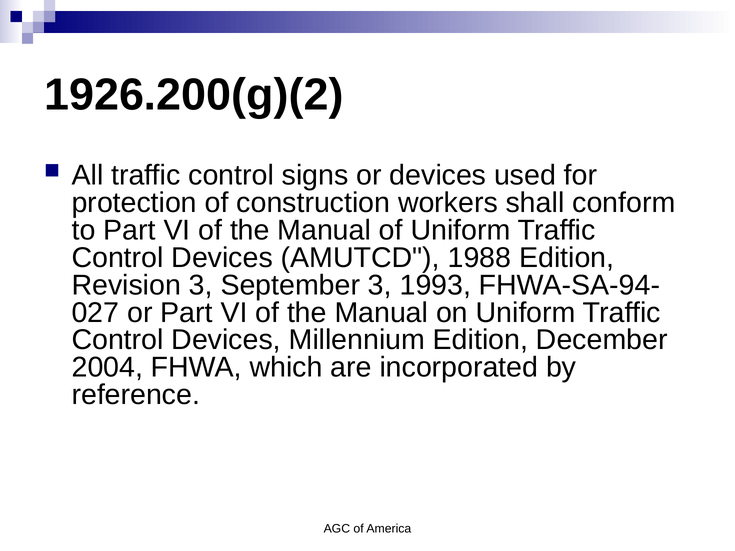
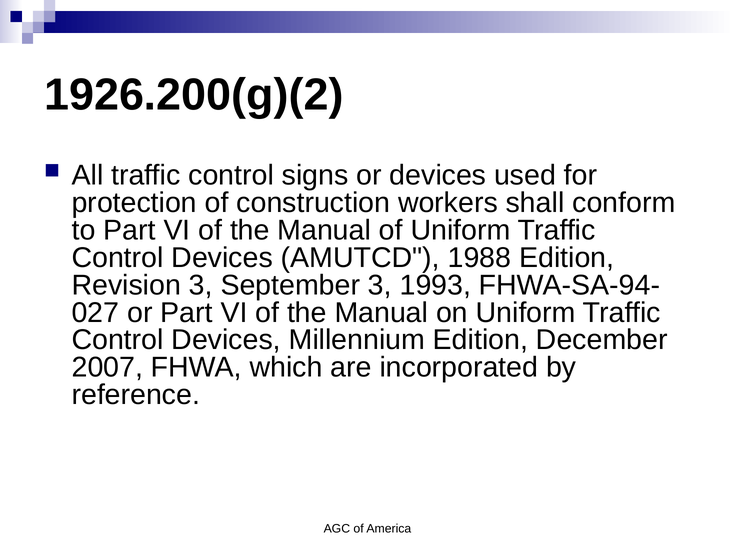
2004: 2004 -> 2007
